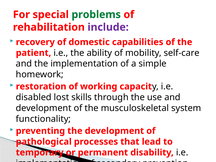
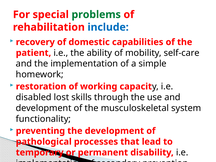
include colour: purple -> blue
